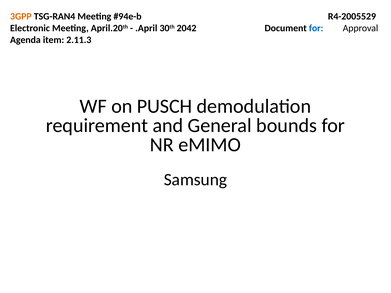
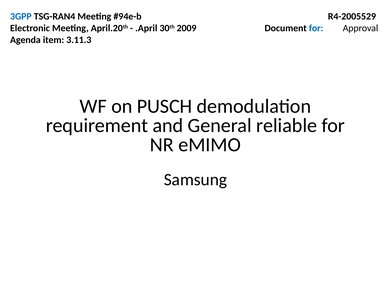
3GPP colour: orange -> blue
2042: 2042 -> 2009
2.11.3: 2.11.3 -> 3.11.3
bounds: bounds -> reliable
